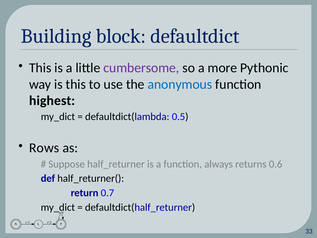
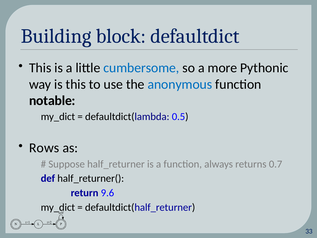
cumbersome colour: purple -> blue
highest: highest -> notable
0.6: 0.6 -> 0.7
0.7: 0.7 -> 9.6
